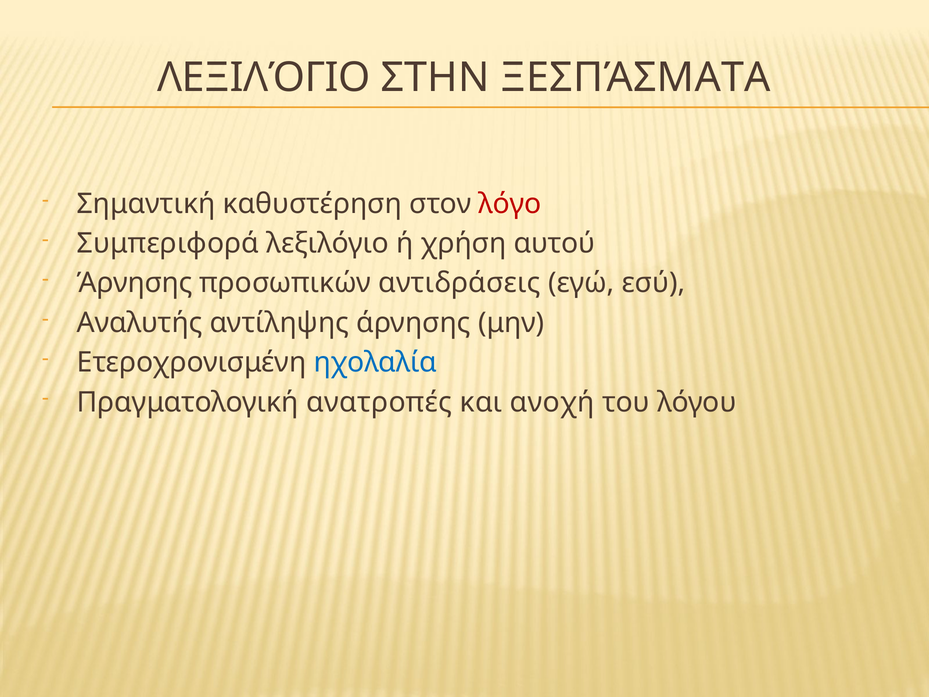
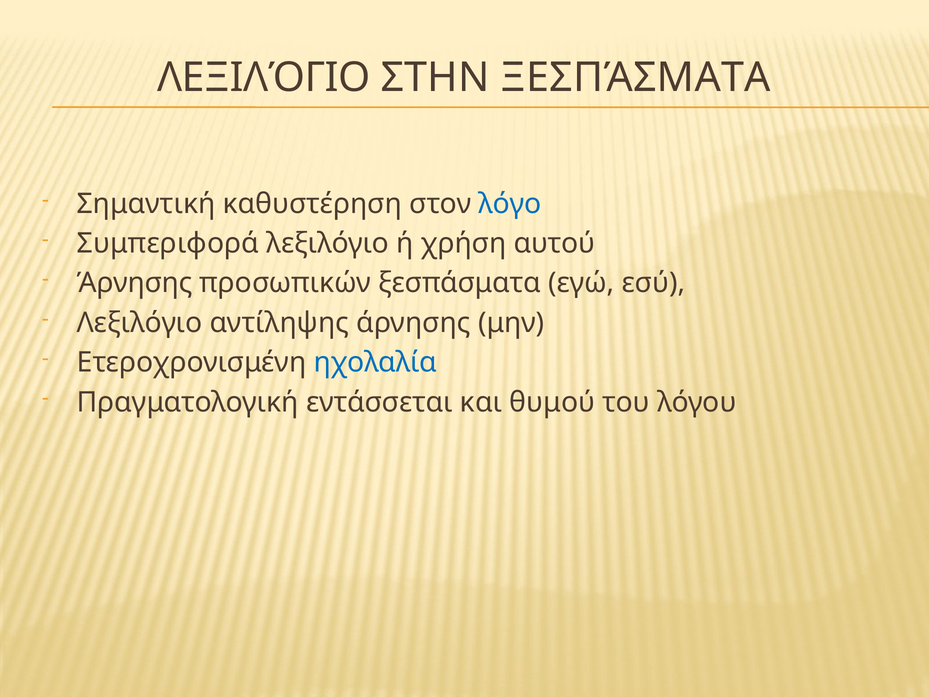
λόγο colour: red -> blue
προσωπικών αντιδράσεις: αντιδράσεις -> ξεσπάσματα
Αναλυτής at (140, 323): Αναλυτής -> Λεξιλόγιο
ανατροπές: ανατροπές -> εντάσσεται
ανοχή: ανοχή -> θυμού
